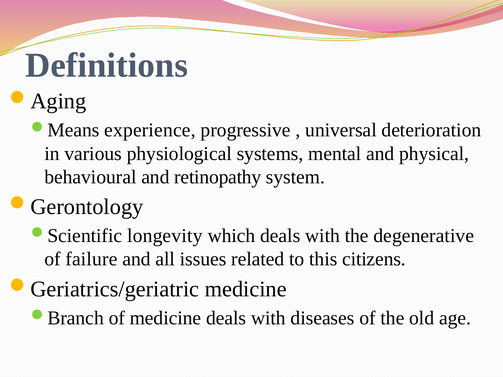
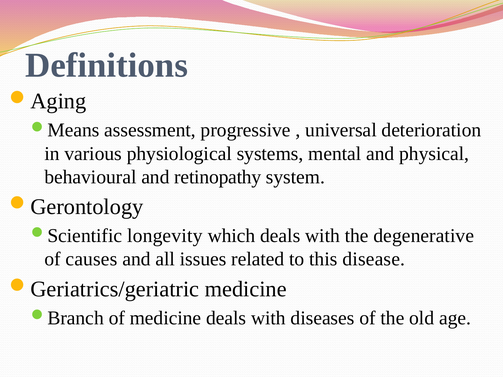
experience: experience -> assessment
failure: failure -> causes
citizens: citizens -> disease
